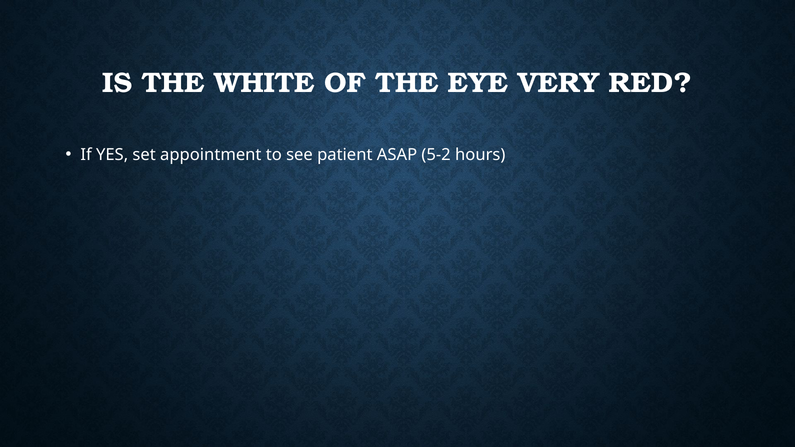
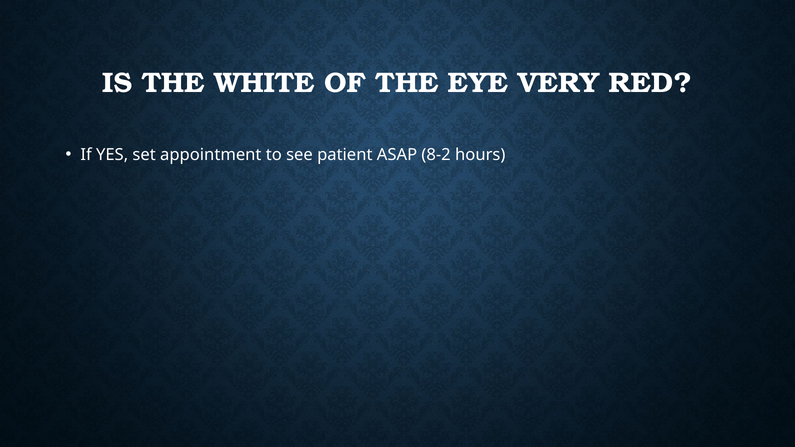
5-2: 5-2 -> 8-2
